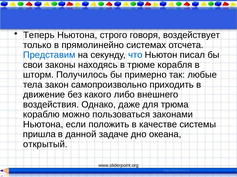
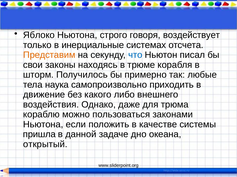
Теперь: Теперь -> Яблоко
прямолинейно: прямолинейно -> инерциальные
Представим colour: blue -> orange
закон: закон -> наука
